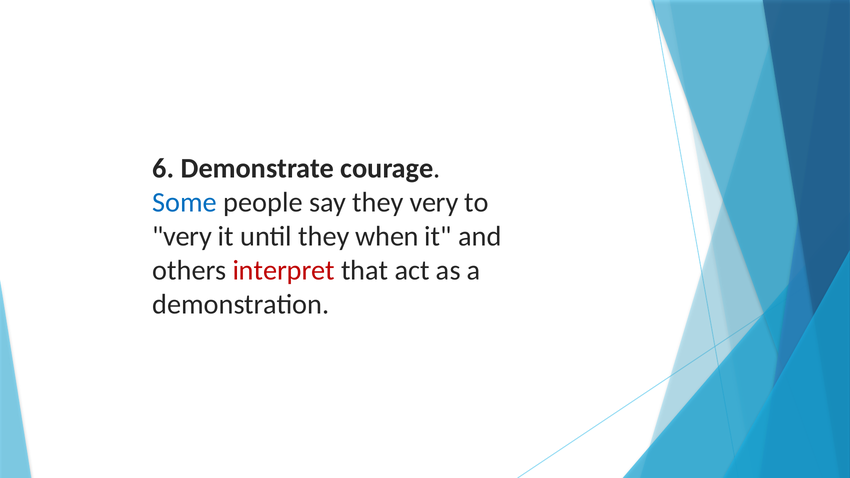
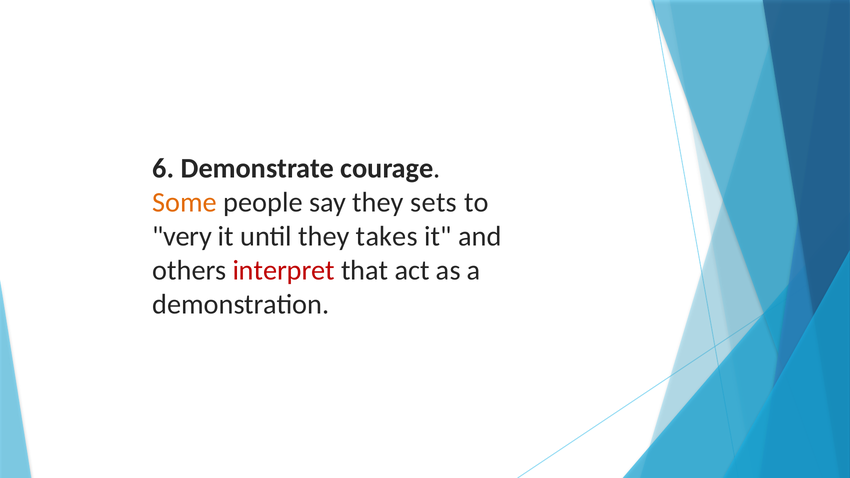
Some colour: blue -> orange
they very: very -> sets
when: when -> takes
